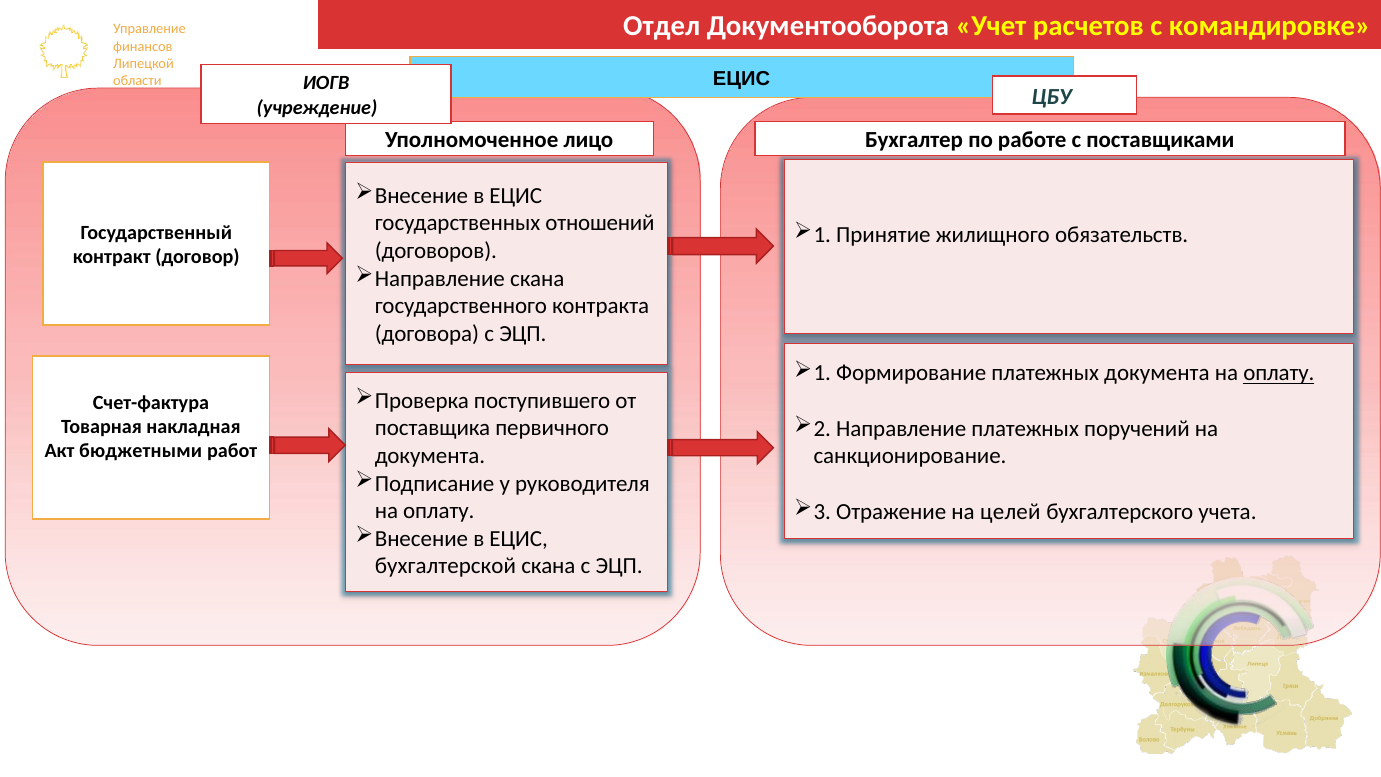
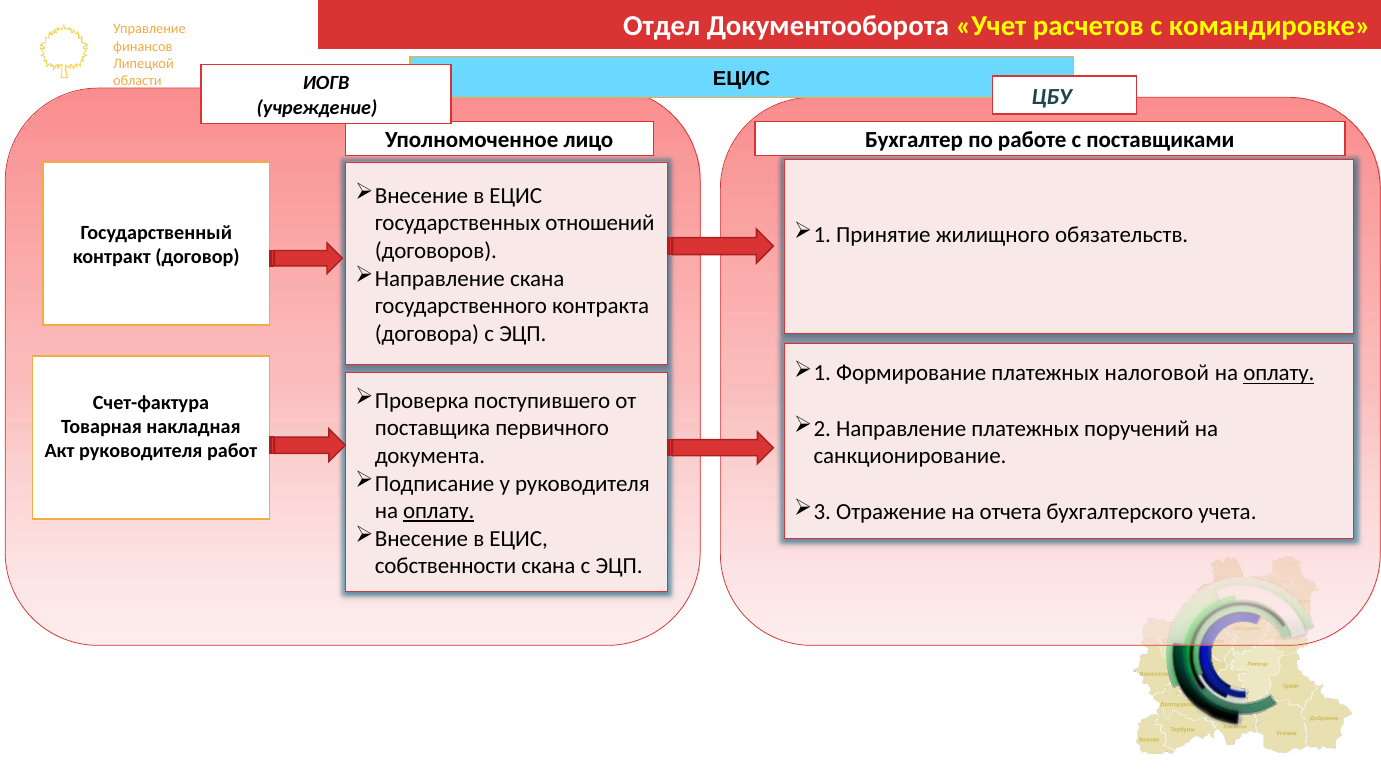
платежных документа: документа -> налоговой
Акт бюджетными: бюджетными -> руководителя
целей: целей -> отчета
оплату at (439, 511) underline: none -> present
бухгалтерской: бухгалтерской -> собственности
